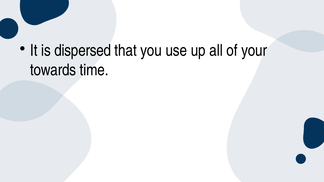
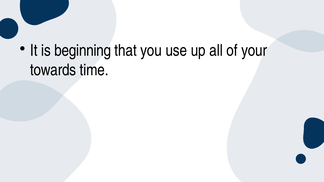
dispersed: dispersed -> beginning
